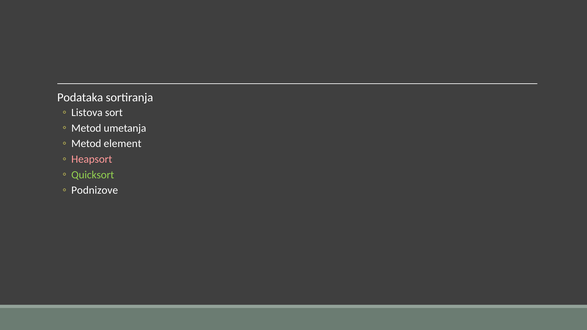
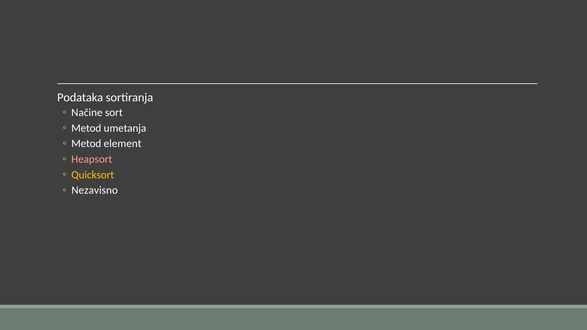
Listova: Listova -> Načine
Quicksort colour: light green -> yellow
Podnizove: Podnizove -> Nezavisno
